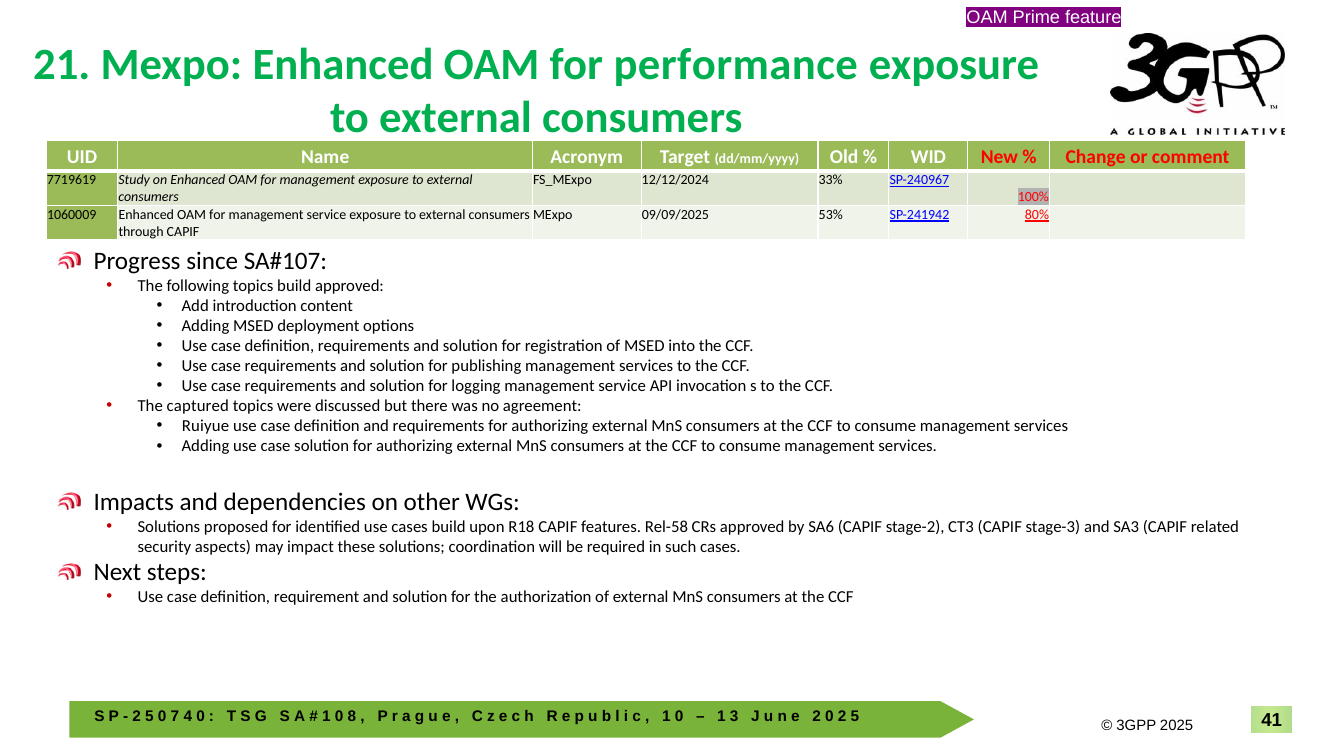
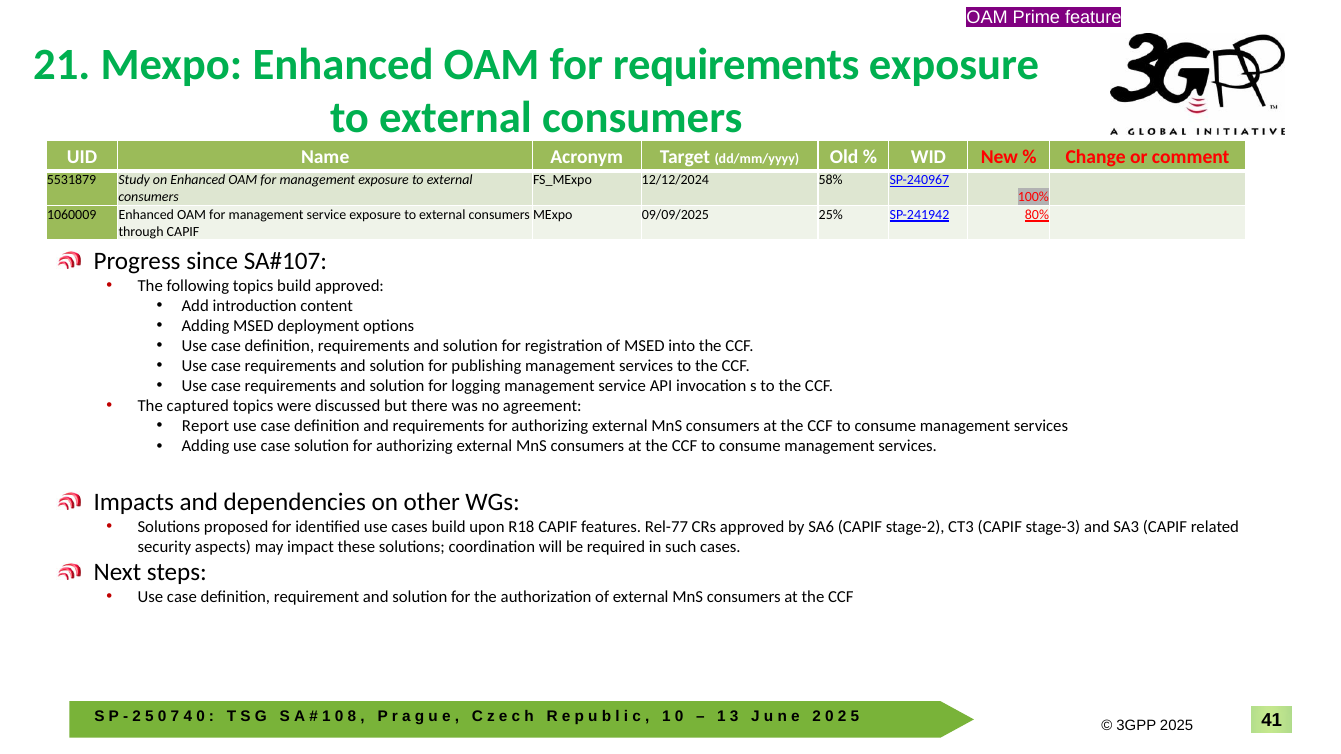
for performance: performance -> requirements
7719619: 7719619 -> 5531879
33%: 33% -> 58%
53%: 53% -> 25%
Ruiyue: Ruiyue -> Report
Rel-58: Rel-58 -> Rel-77
